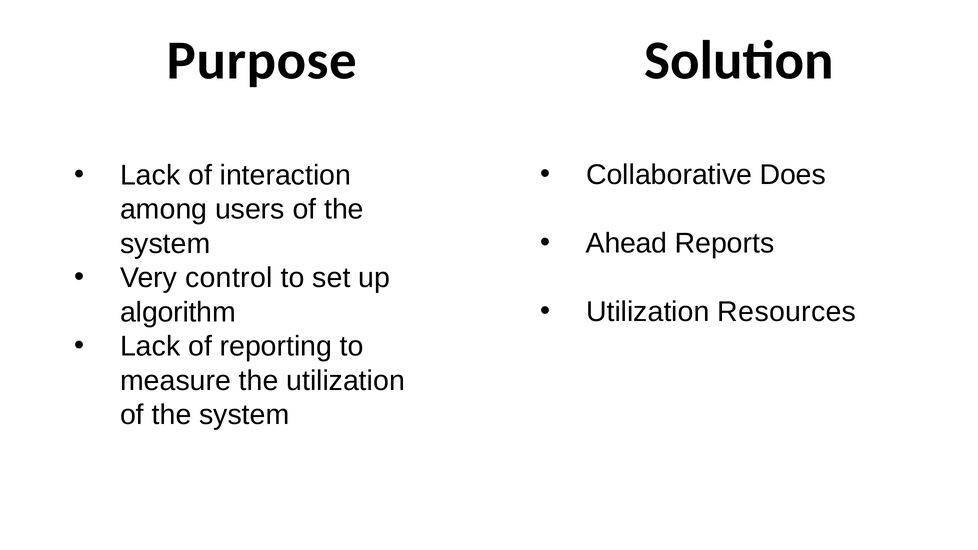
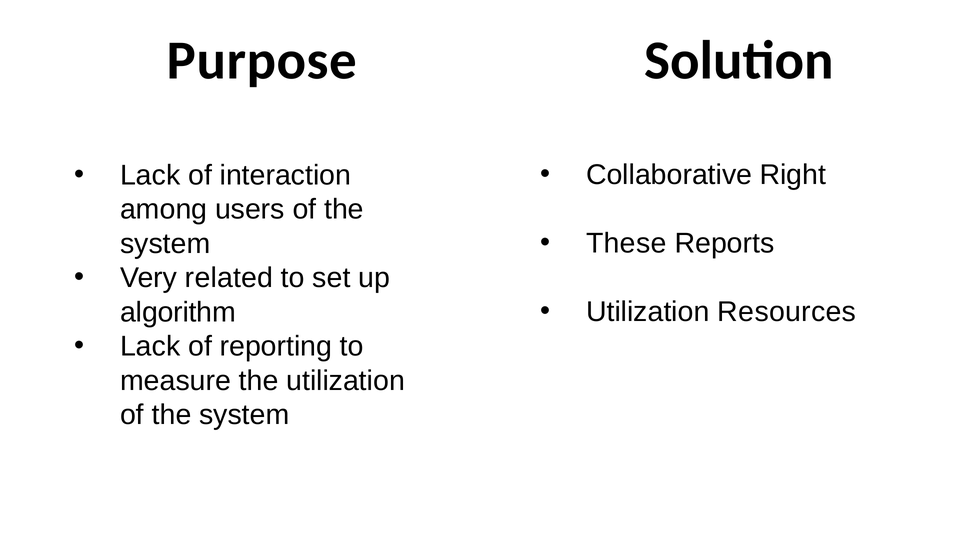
Does: Does -> Right
Ahead: Ahead -> These
control: control -> related
